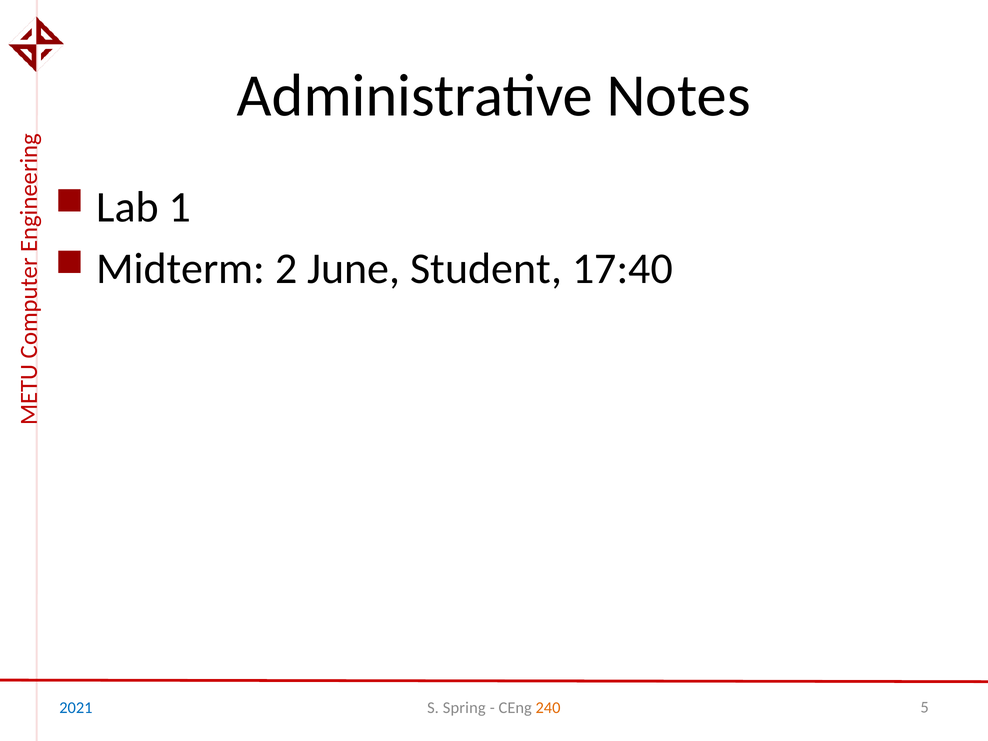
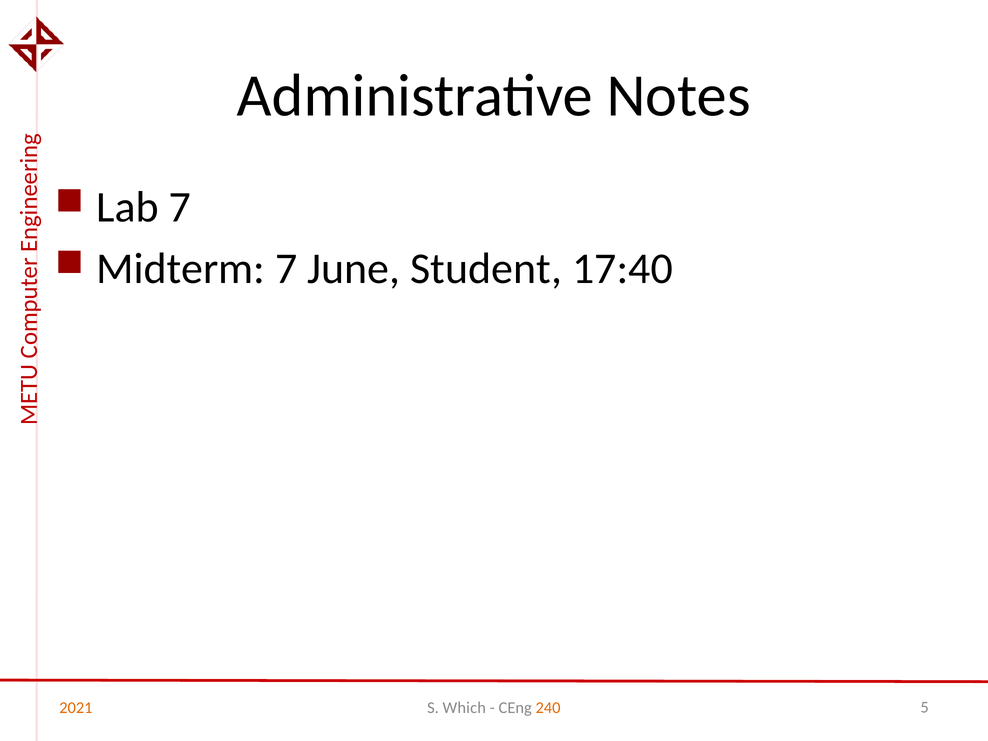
Lab 1: 1 -> 7
Midterm 2: 2 -> 7
2021 colour: blue -> orange
Spring: Spring -> Which
